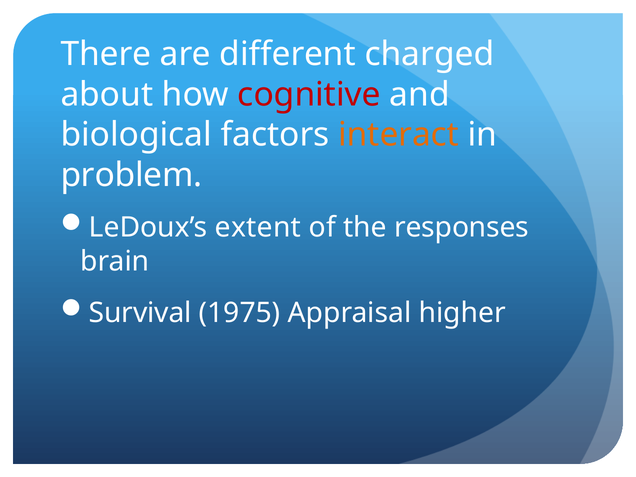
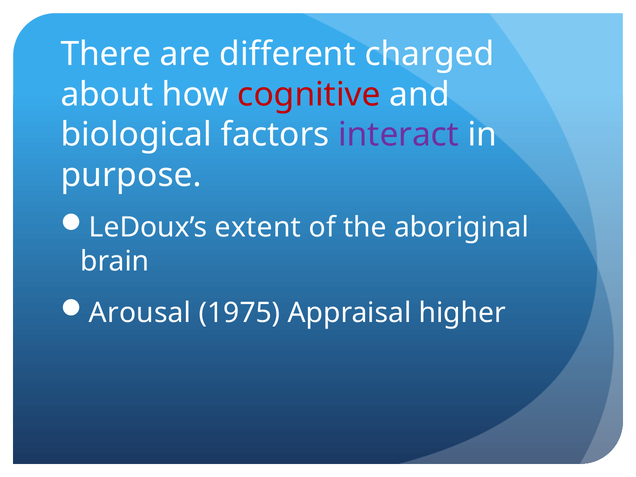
interact colour: orange -> purple
problem: problem -> purpose
responses: responses -> aboriginal
Survival: Survival -> Arousal
